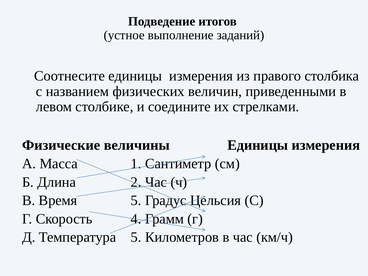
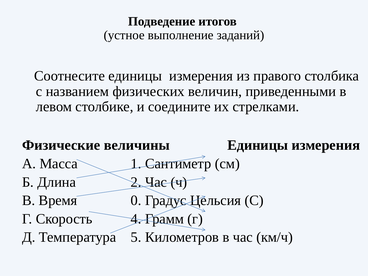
Время 5: 5 -> 0
